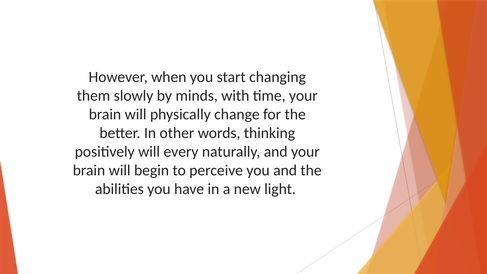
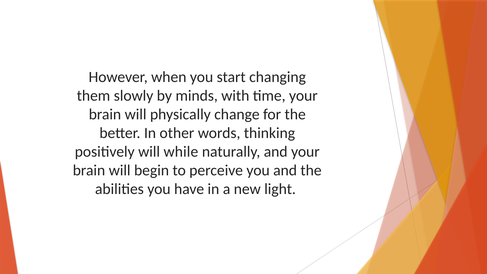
every: every -> while
